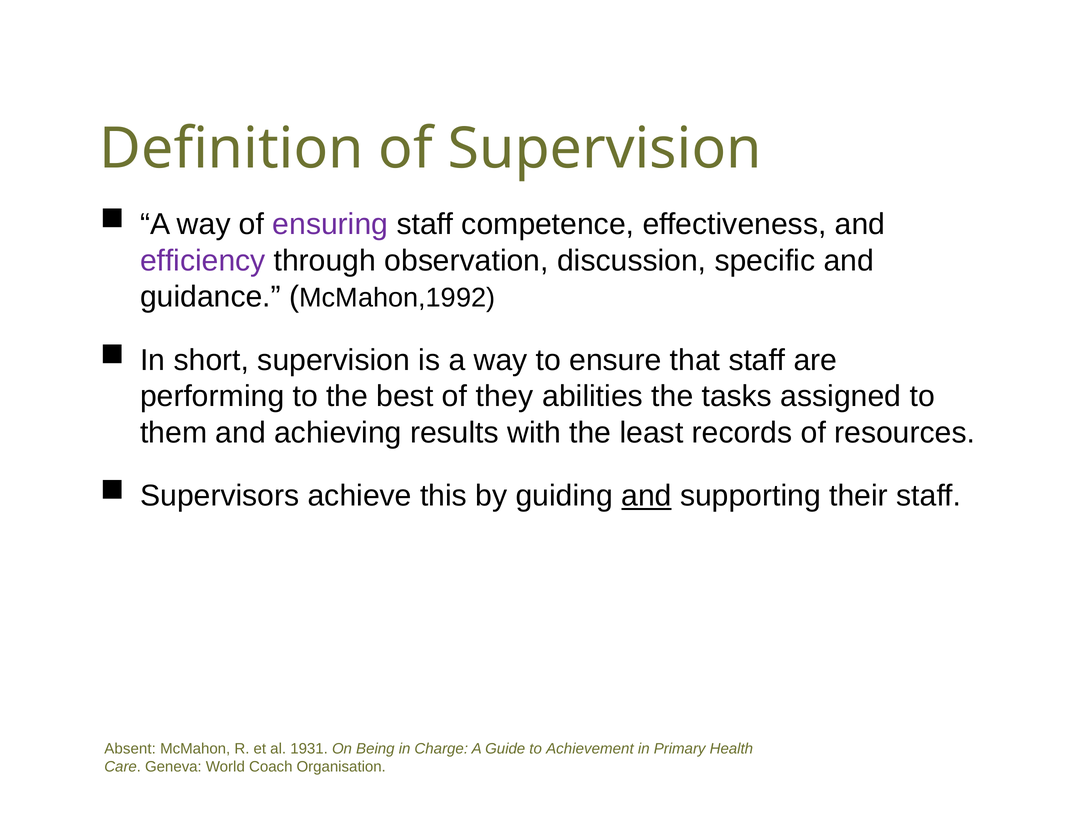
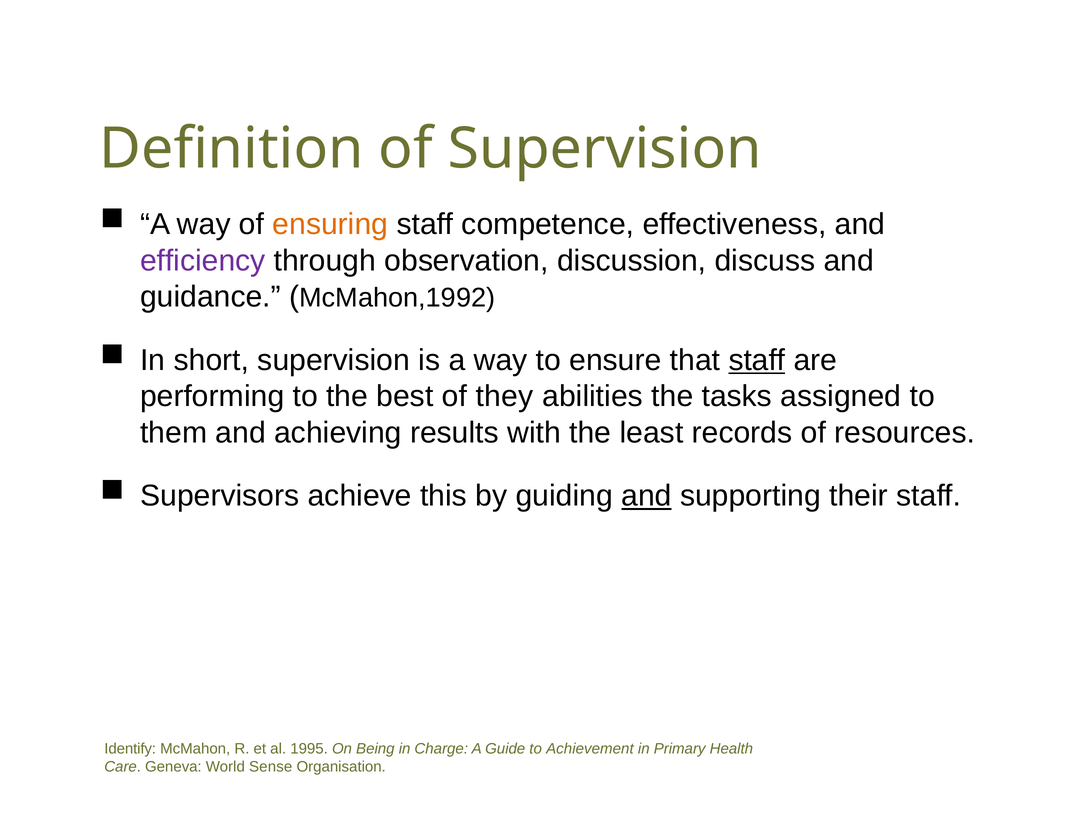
ensuring colour: purple -> orange
specific: specific -> discuss
staff at (757, 360) underline: none -> present
Absent: Absent -> Identify
1931: 1931 -> 1995
Coach: Coach -> Sense
